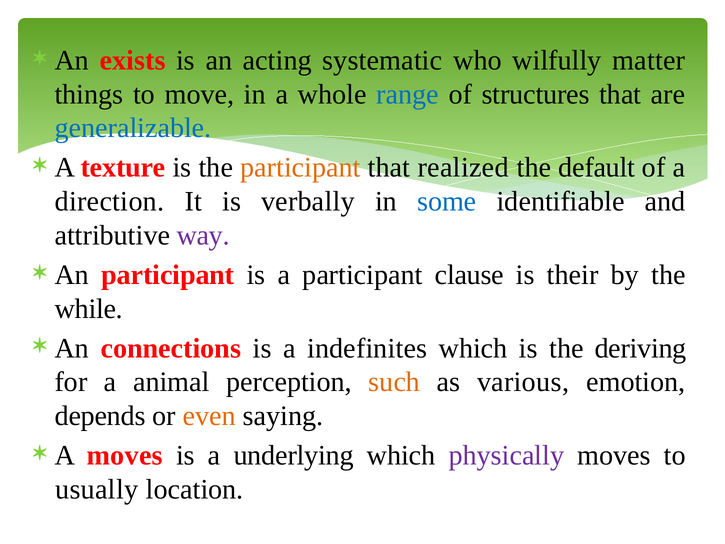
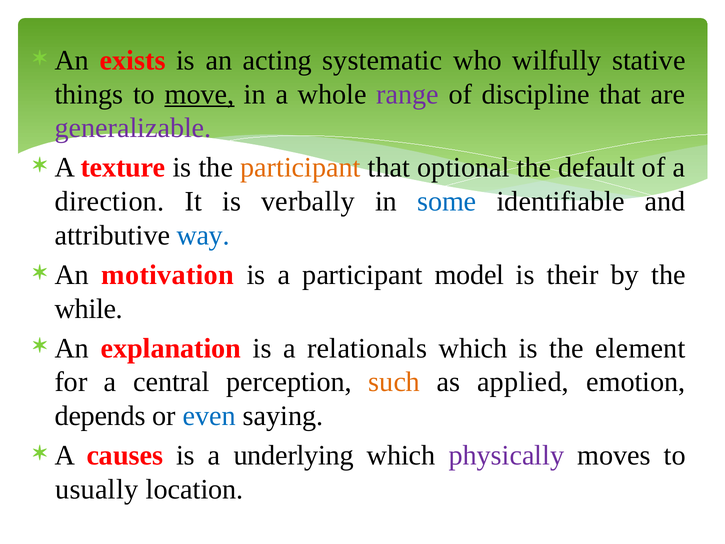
matter: matter -> stative
move underline: none -> present
range colour: blue -> purple
structures: structures -> discipline
generalizable colour: blue -> purple
realized: realized -> optional
way colour: purple -> blue
An participant: participant -> motivation
clause: clause -> model
connections: connections -> explanation
indefinites: indefinites -> relationals
deriving: deriving -> element
animal: animal -> central
various: various -> applied
even colour: orange -> blue
A moves: moves -> causes
